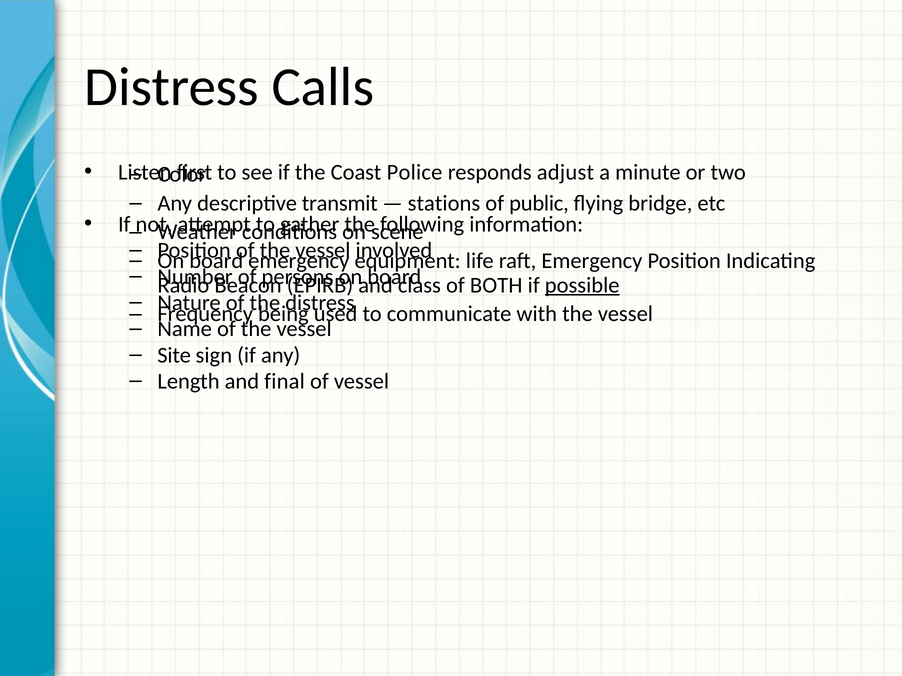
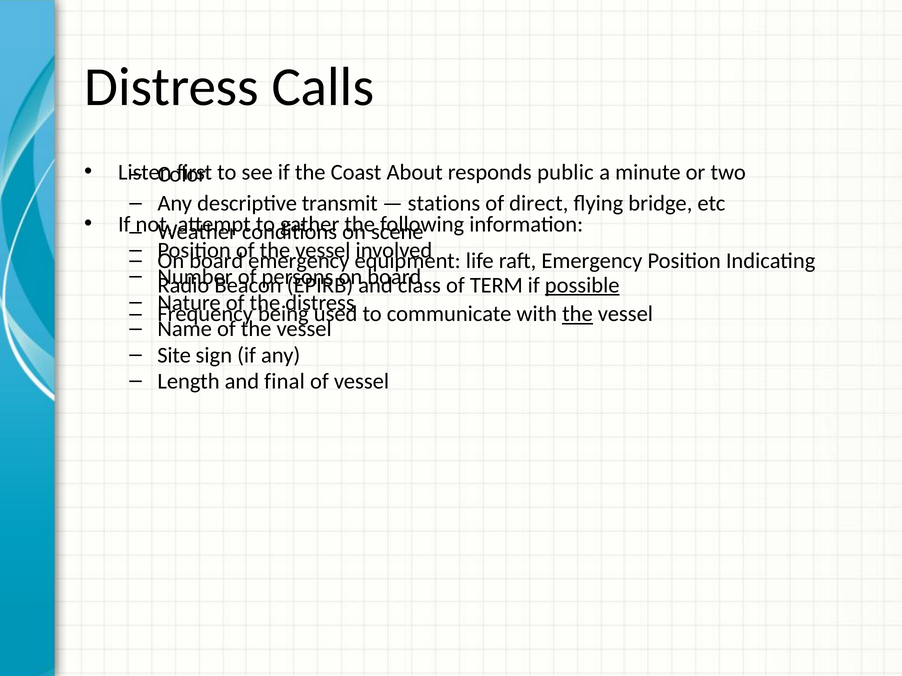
Police: Police -> About
adjust: adjust -> public
public: public -> direct
BOTH: BOTH -> TERM
the at (577, 314) underline: none -> present
